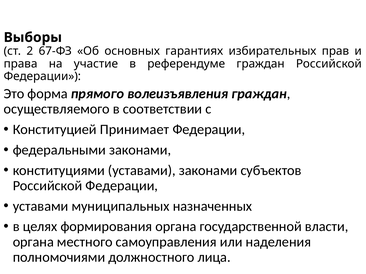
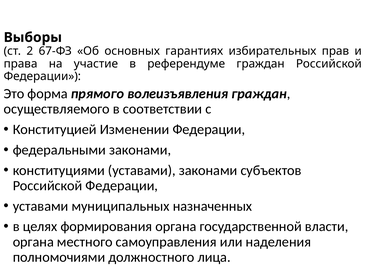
Принимает: Принимает -> Изменении
